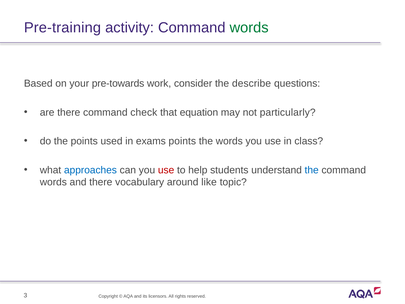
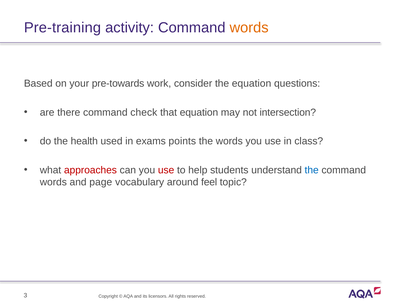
words at (249, 28) colour: green -> orange
the describe: describe -> equation
particularly: particularly -> intersection
the points: points -> health
approaches colour: blue -> red
and there: there -> page
like: like -> feel
